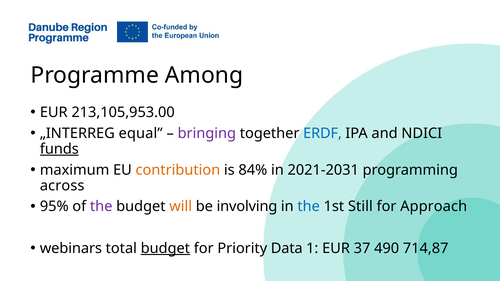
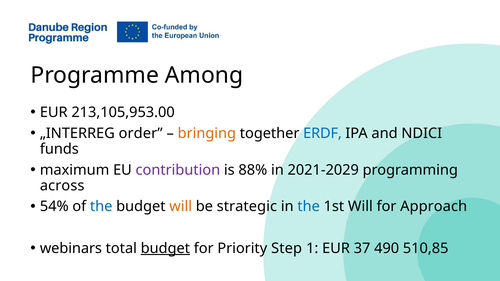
equal: equal -> order
bringing colour: purple -> orange
funds underline: present -> none
contribution colour: orange -> purple
84%: 84% -> 88%
2021-2031: 2021-2031 -> 2021-2029
95%: 95% -> 54%
the at (101, 207) colour: purple -> blue
involving: involving -> strategic
1st Still: Still -> Will
Data: Data -> Step
714,87: 714,87 -> 510,85
